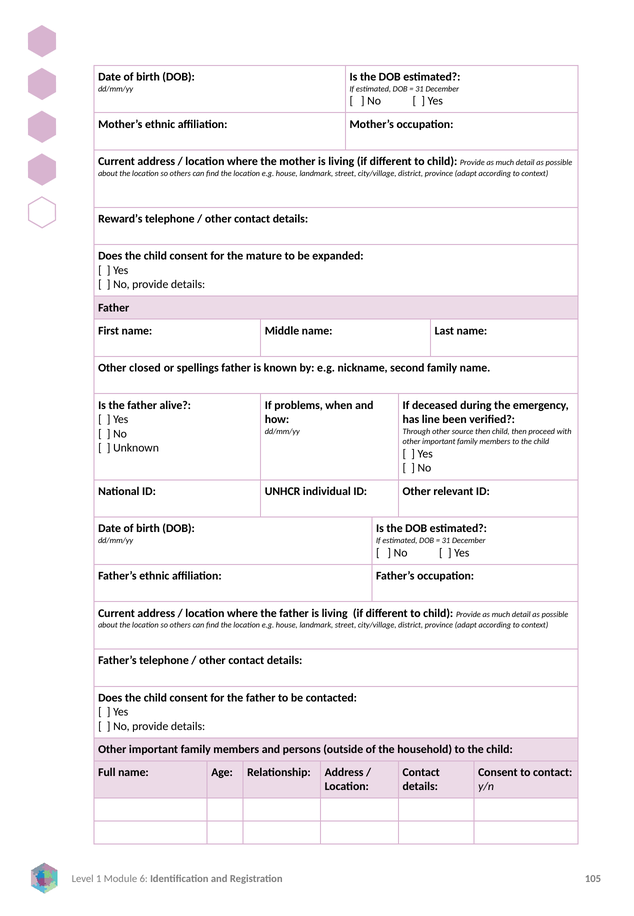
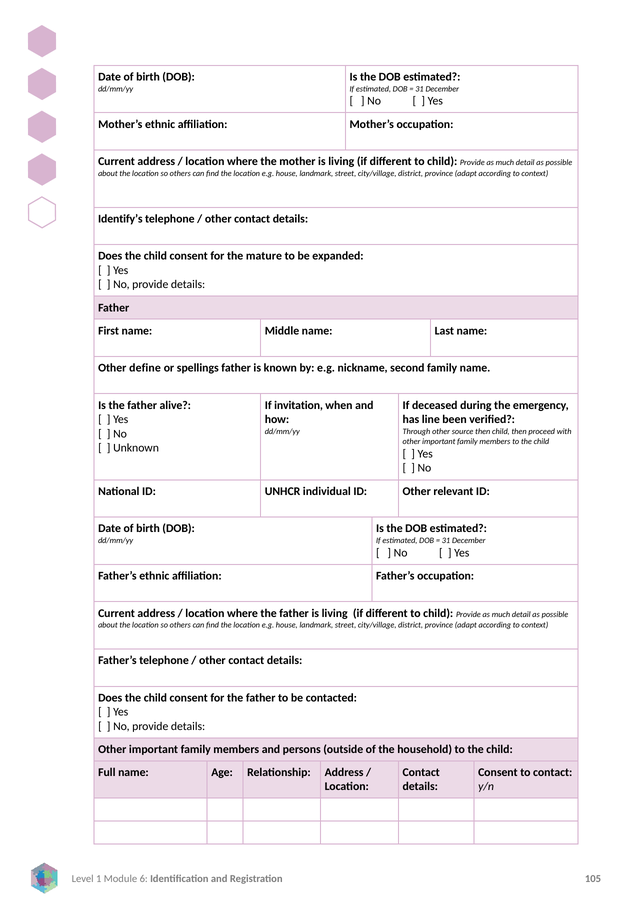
Reward’s: Reward’s -> Identify’s
closed: closed -> define
problems: problems -> invitation
